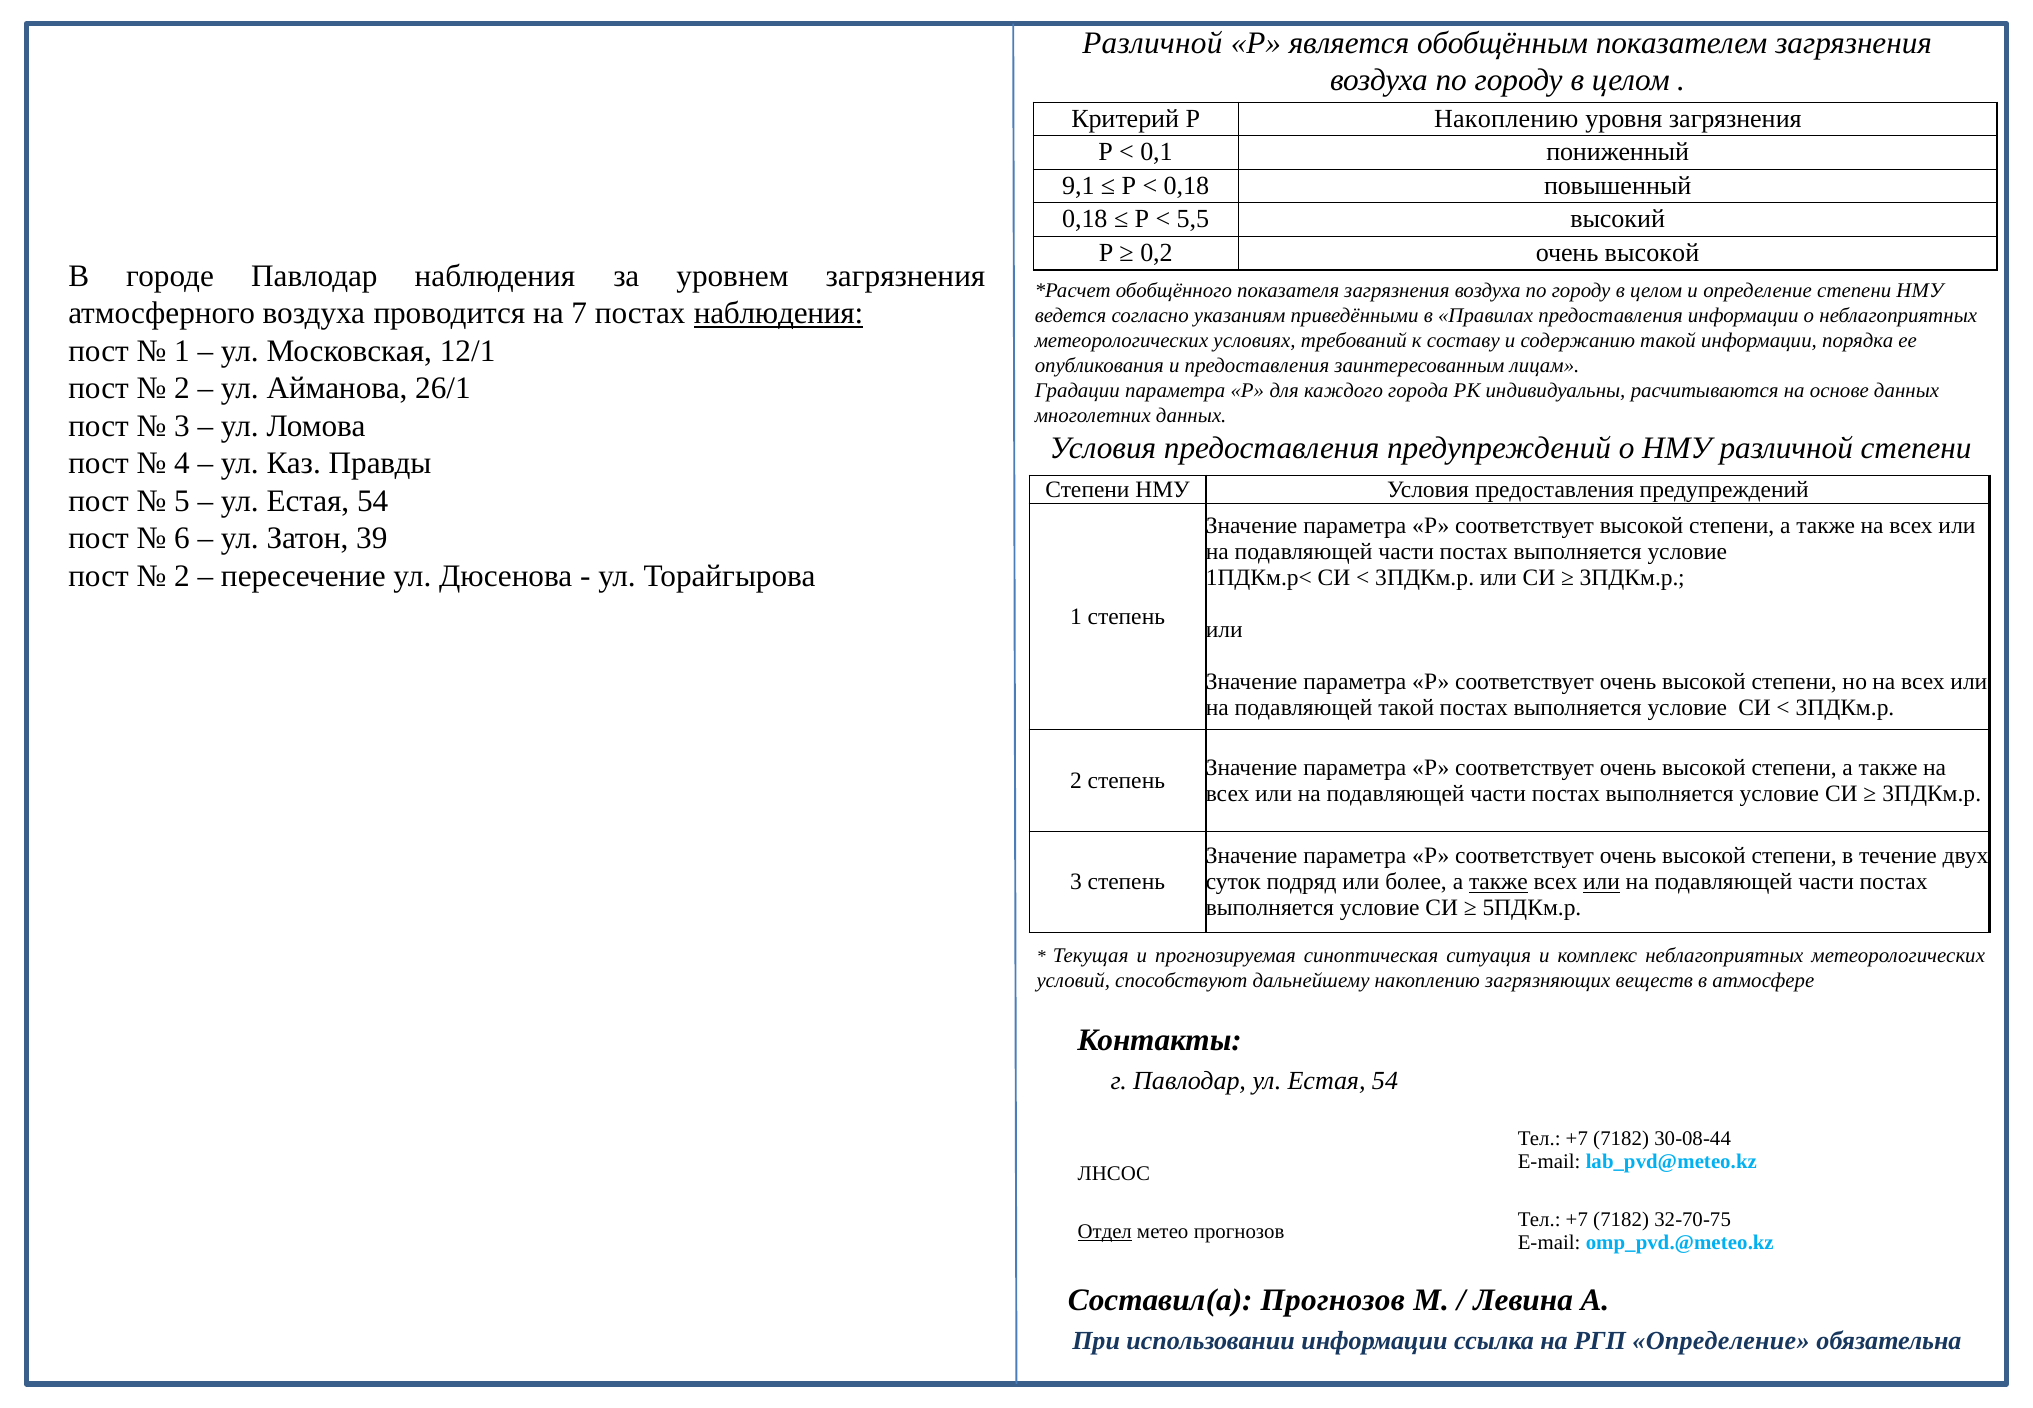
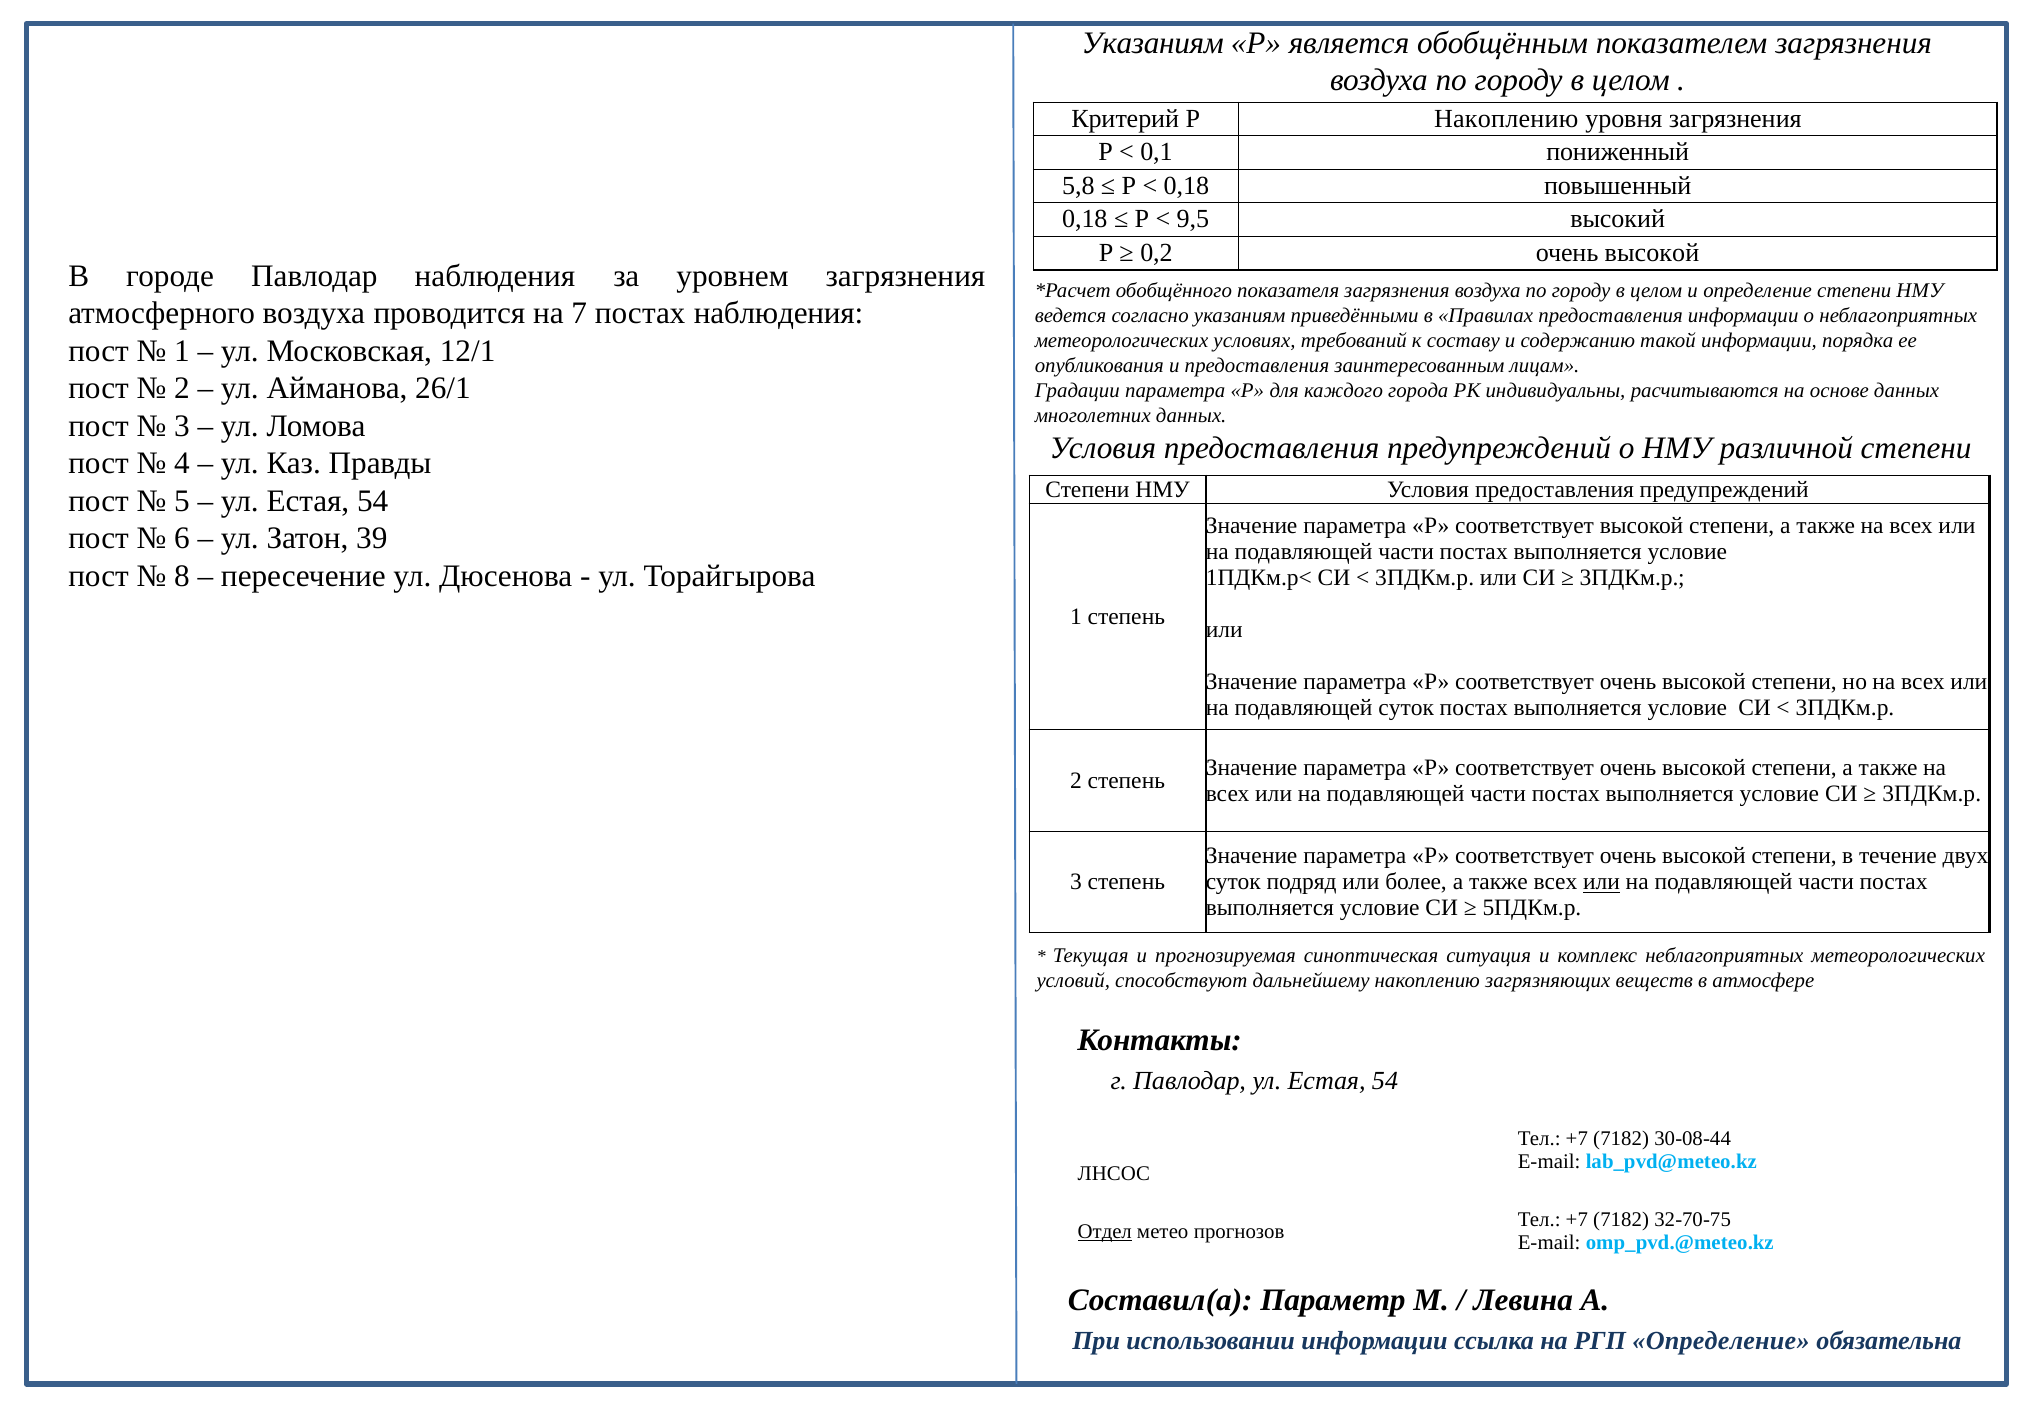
Различной at (1152, 43): Различной -> Указаниям
9,1: 9,1 -> 5,8
5,5: 5,5 -> 9,5
наблюдения at (779, 313) underline: present -> none
2 at (182, 576): 2 -> 8
подавляющей такой: такой -> суток
также at (1498, 882) underline: present -> none
Составил(а Прогнозов: Прогнозов -> Параметр
